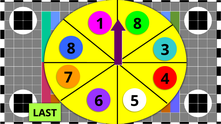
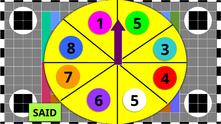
1 8: 8 -> 5
LAST: LAST -> SAID
